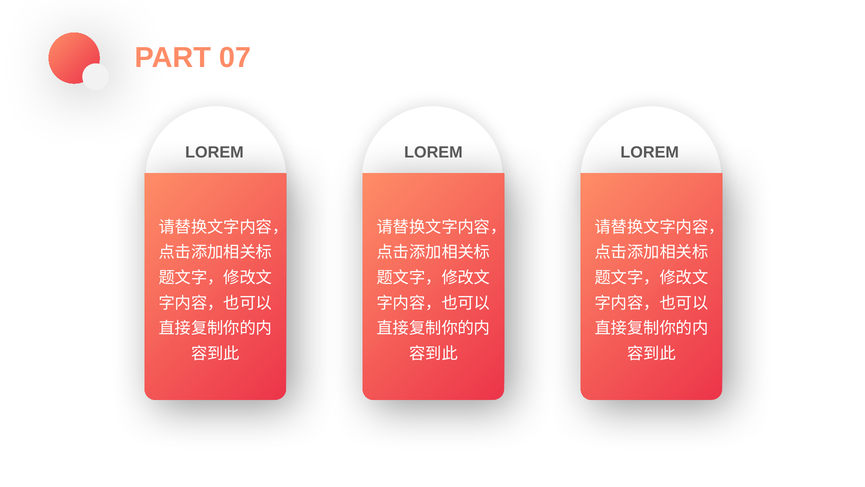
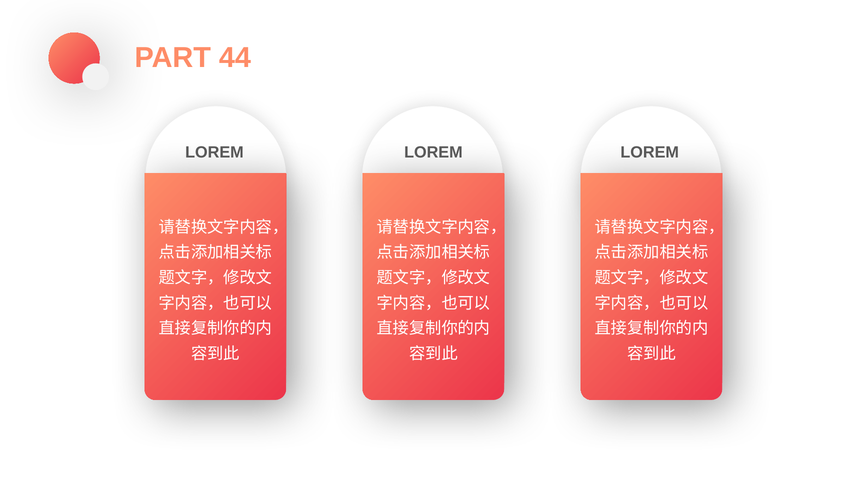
07: 07 -> 44
